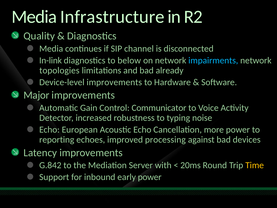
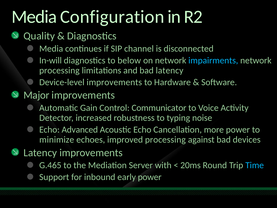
Infrastructure: Infrastructure -> Configuration
In-link: In-link -> In-will
topologies at (59, 70): topologies -> processing
bad already: already -> latency
European: European -> Advanced
reporting: reporting -> minimize
G.842: G.842 -> G.465
Time colour: yellow -> light blue
